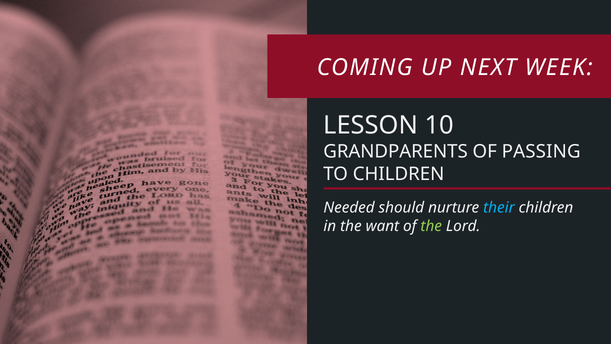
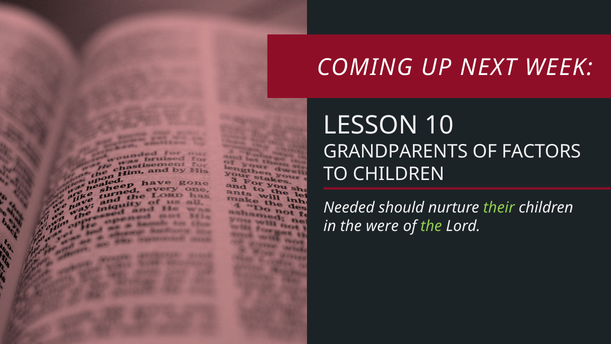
PASSING: PASSING -> FACTORS
their colour: light blue -> light green
want: want -> were
